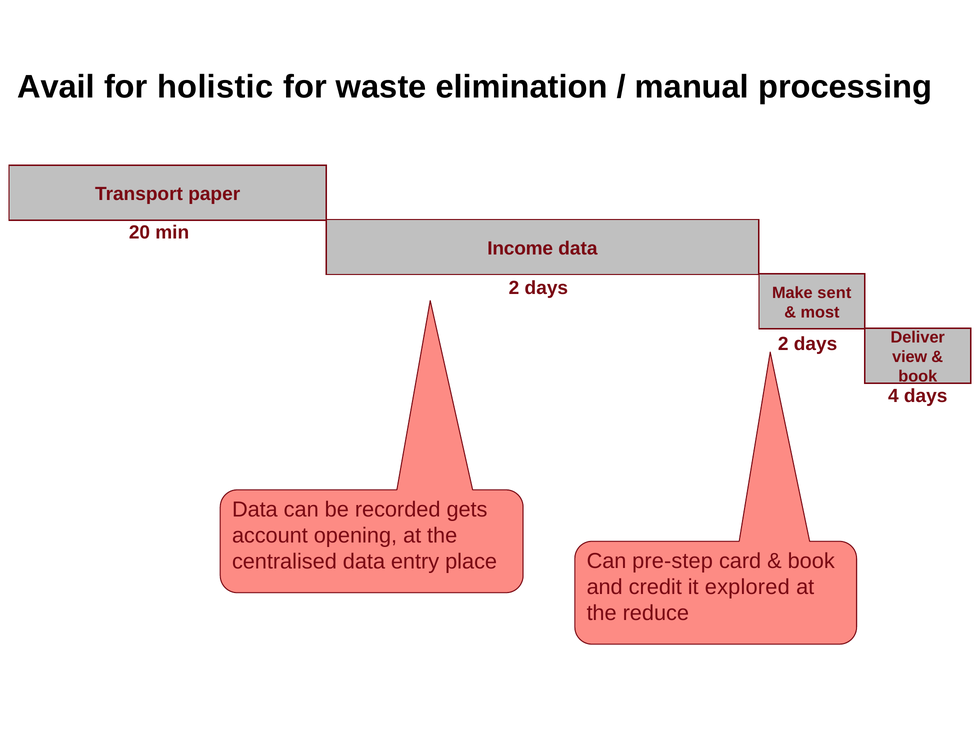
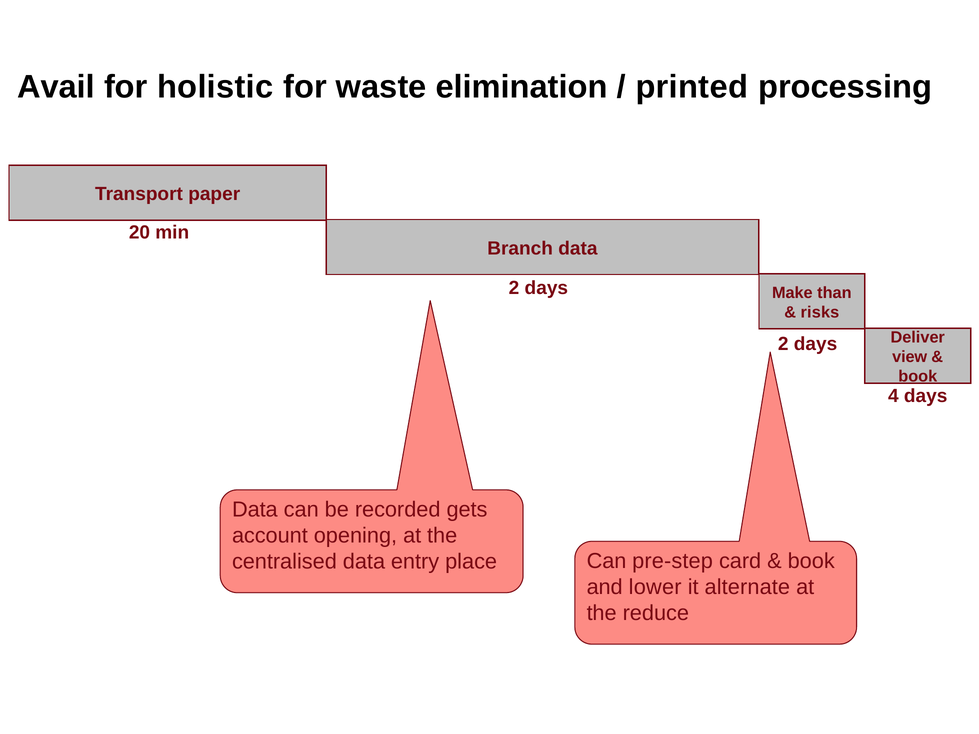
manual: manual -> printed
Income: Income -> Branch
sent: sent -> than
most: most -> risks
credit: credit -> lower
explored: explored -> alternate
